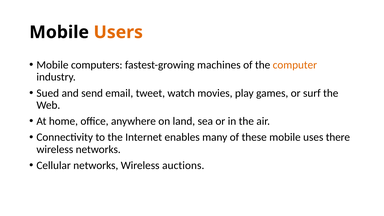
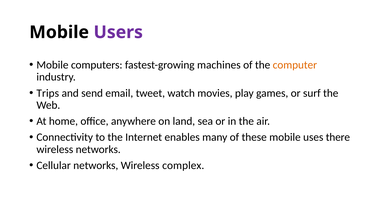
Users colour: orange -> purple
Sued: Sued -> Trips
auctions: auctions -> complex
